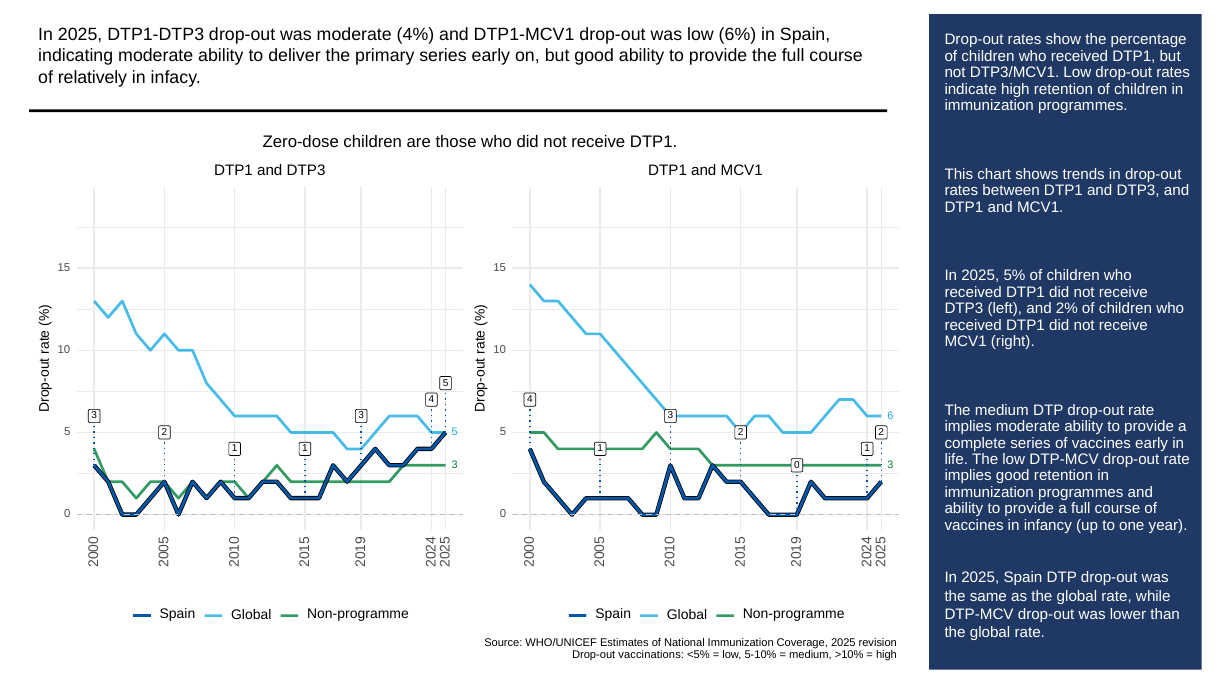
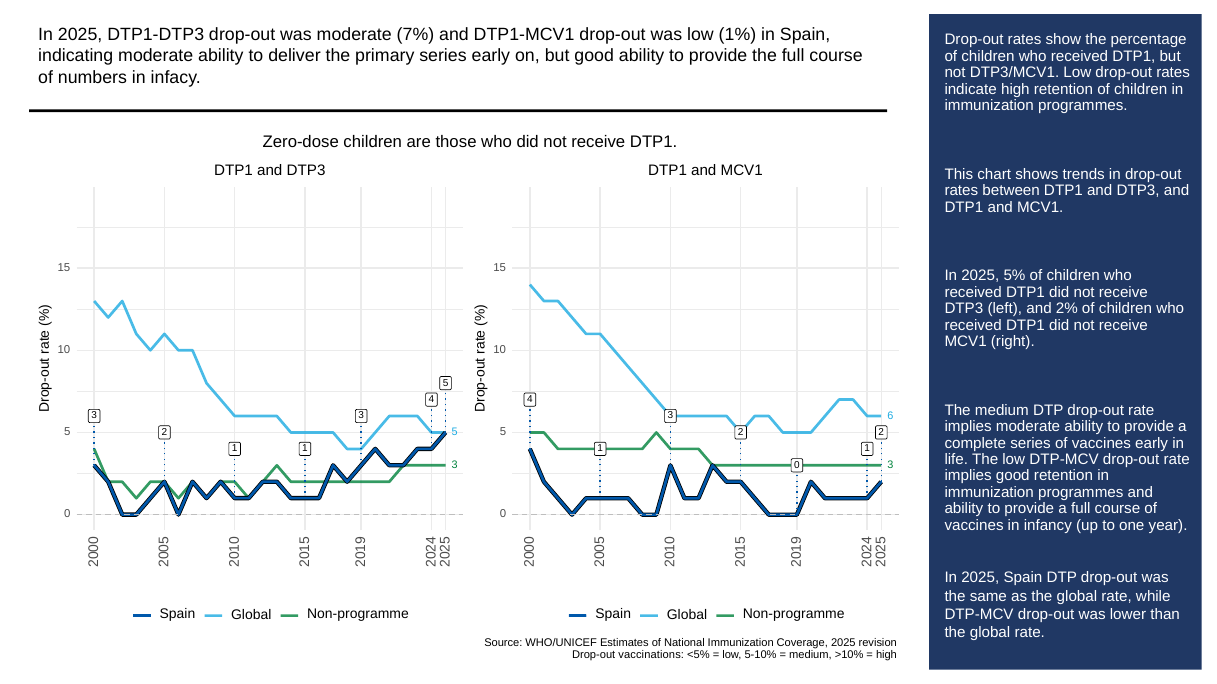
4%: 4% -> 7%
6%: 6% -> 1%
relatively: relatively -> numbers
